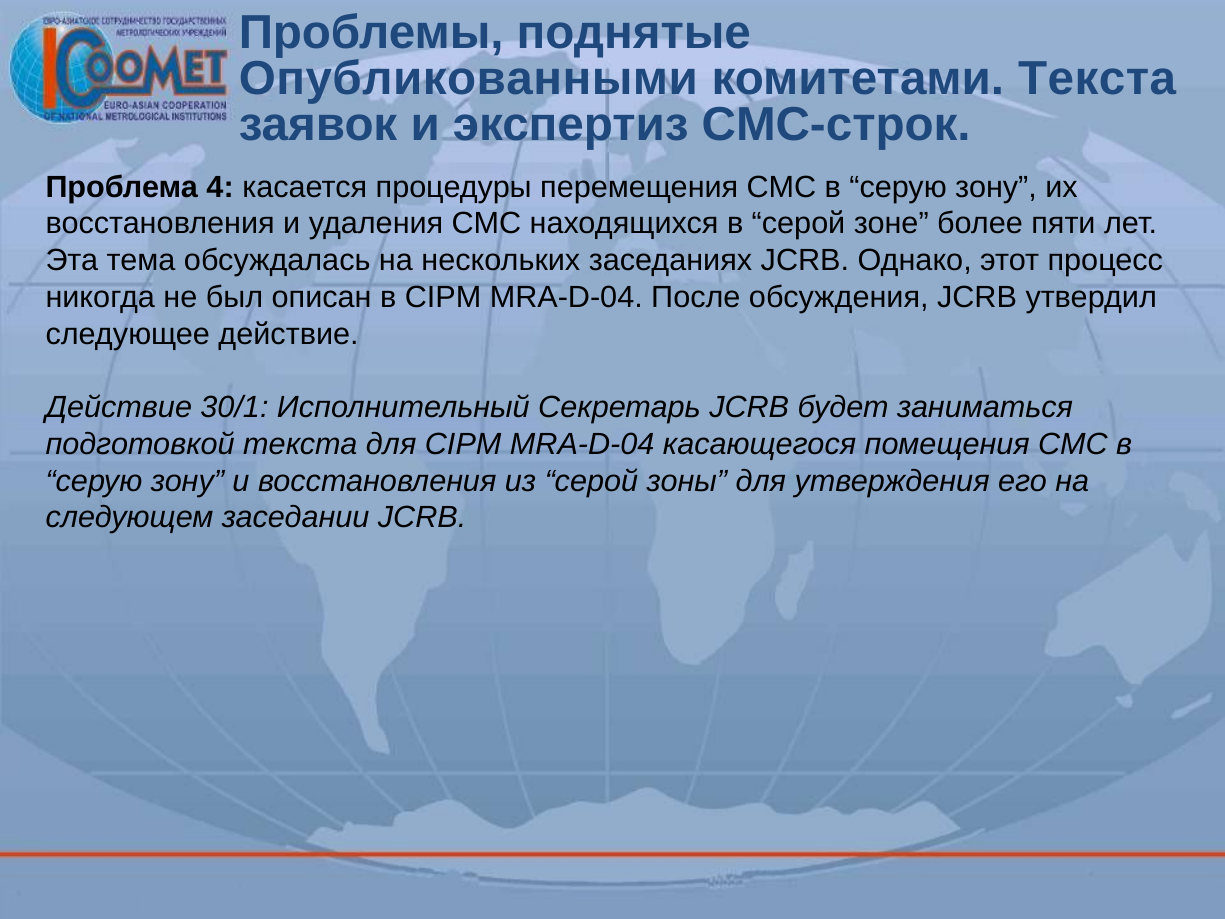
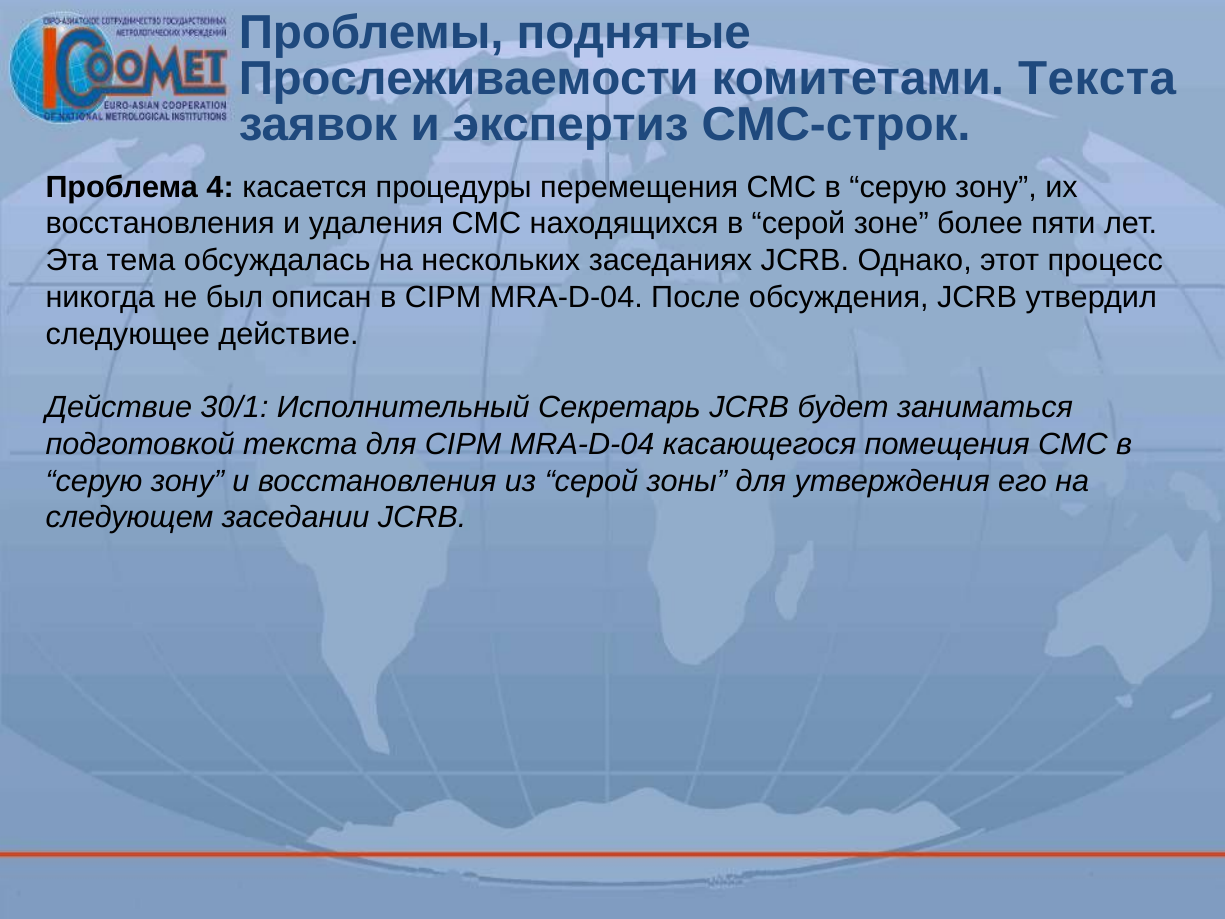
Опубликованными: Опубликованными -> Прослеживаемости
